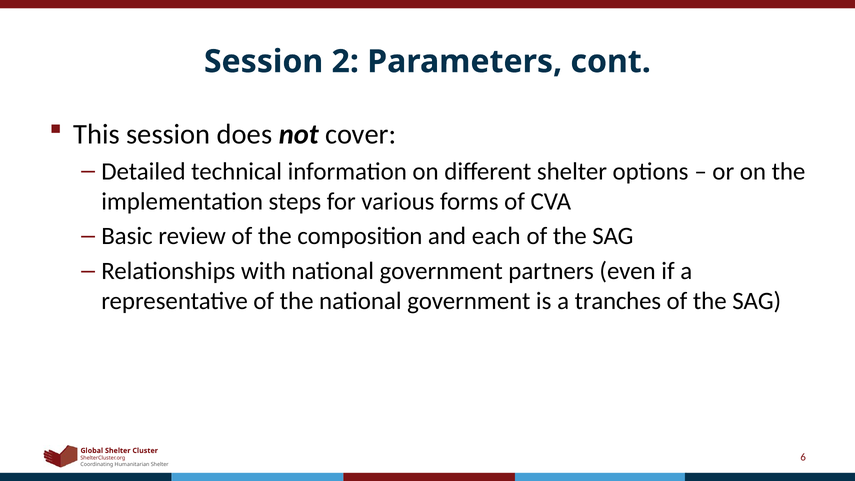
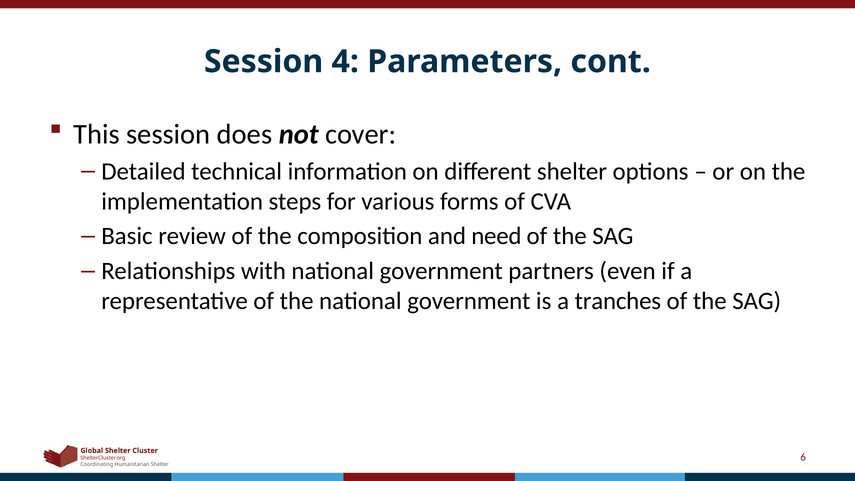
2: 2 -> 4
each: each -> need
